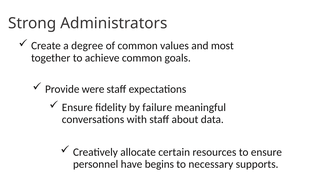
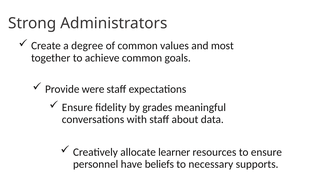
failure: failure -> grades
certain: certain -> learner
begins: begins -> beliefs
